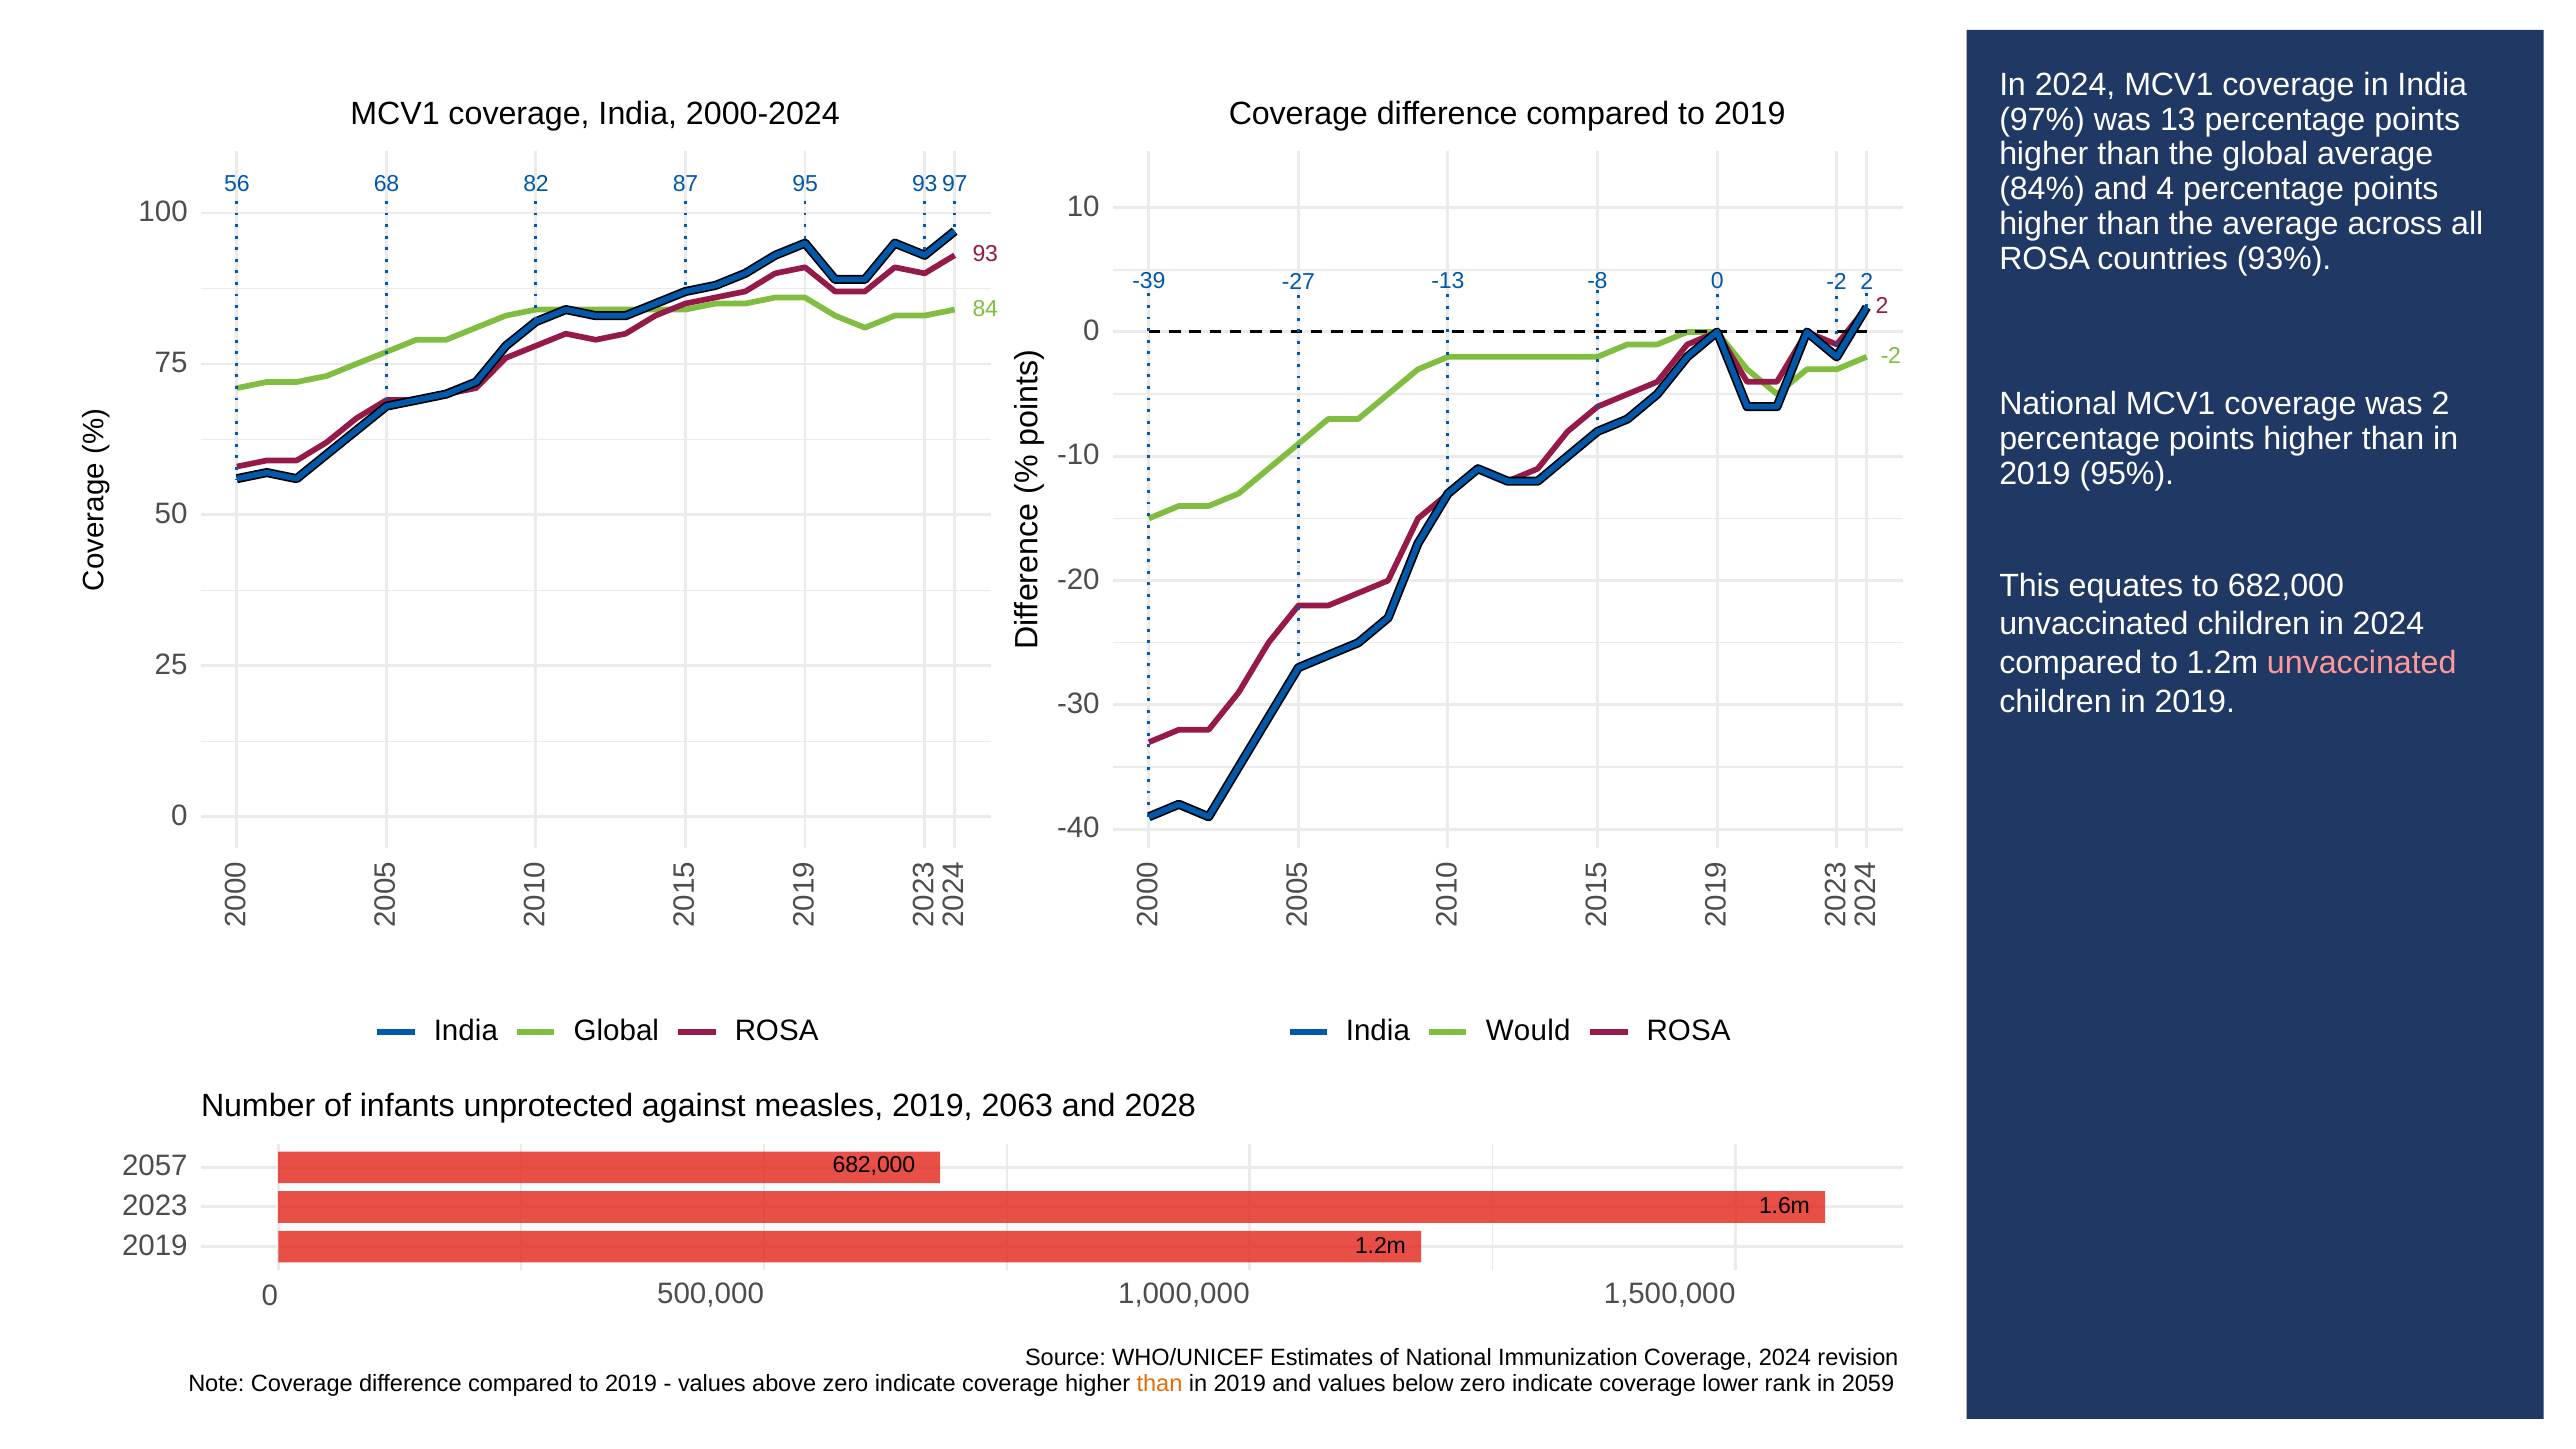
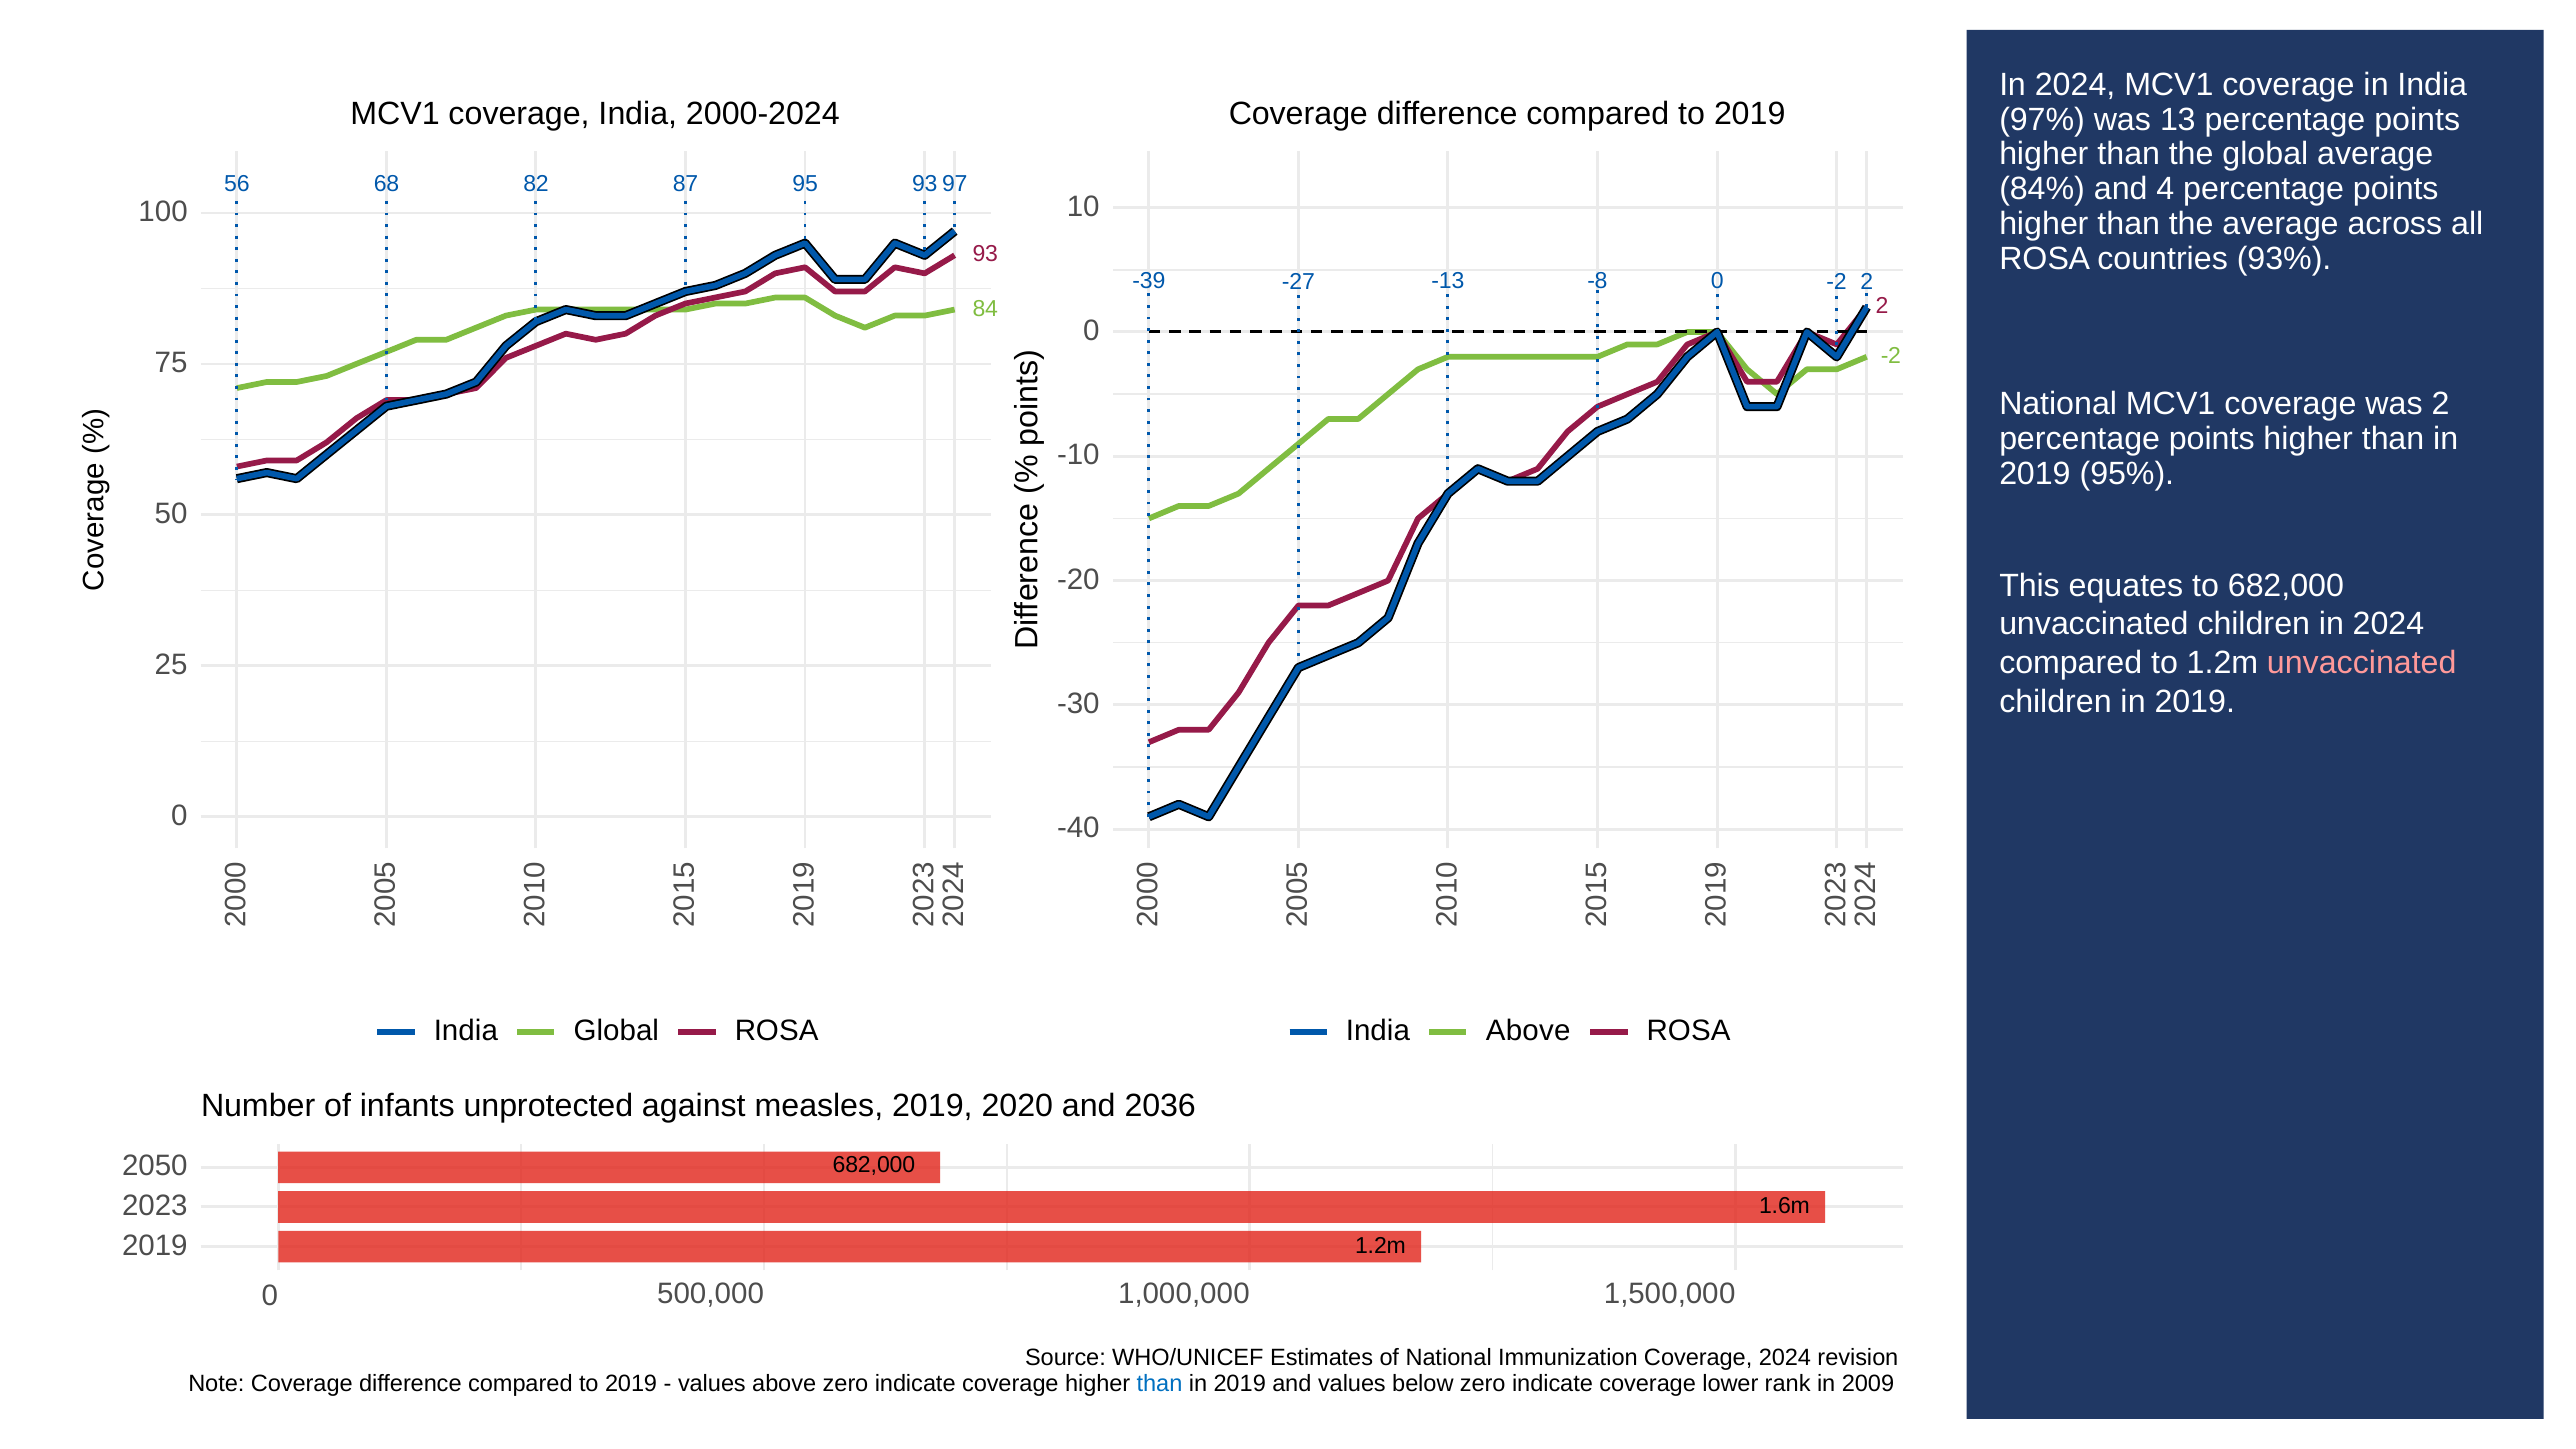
India Would: Would -> Above
2063: 2063 -> 2020
2028: 2028 -> 2036
2057: 2057 -> 2050
than at (1160, 1383) colour: orange -> blue
2059: 2059 -> 2009
